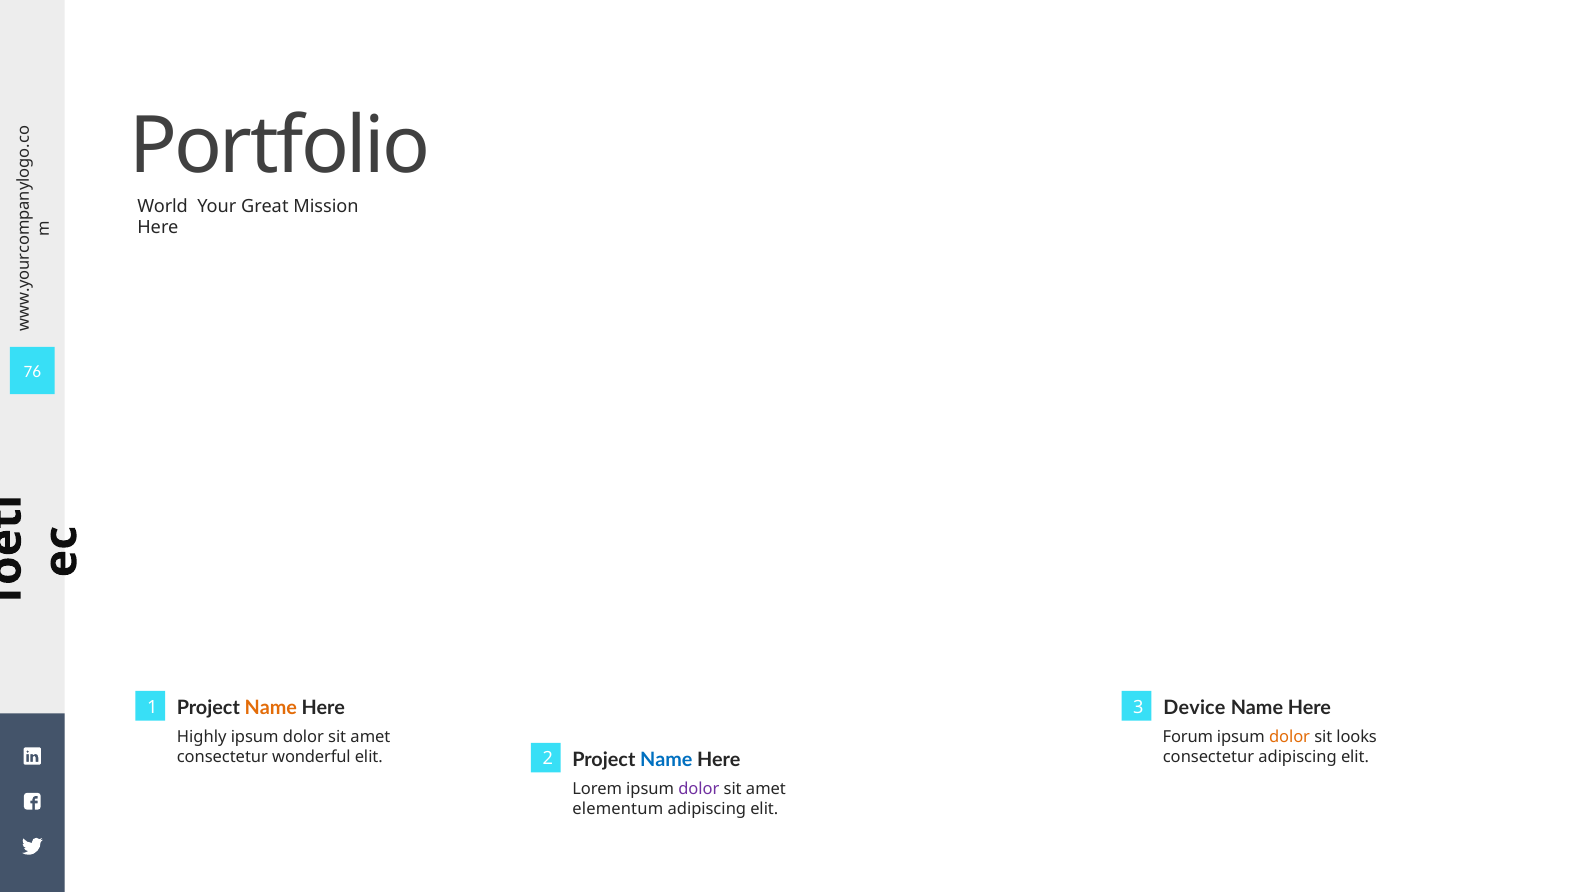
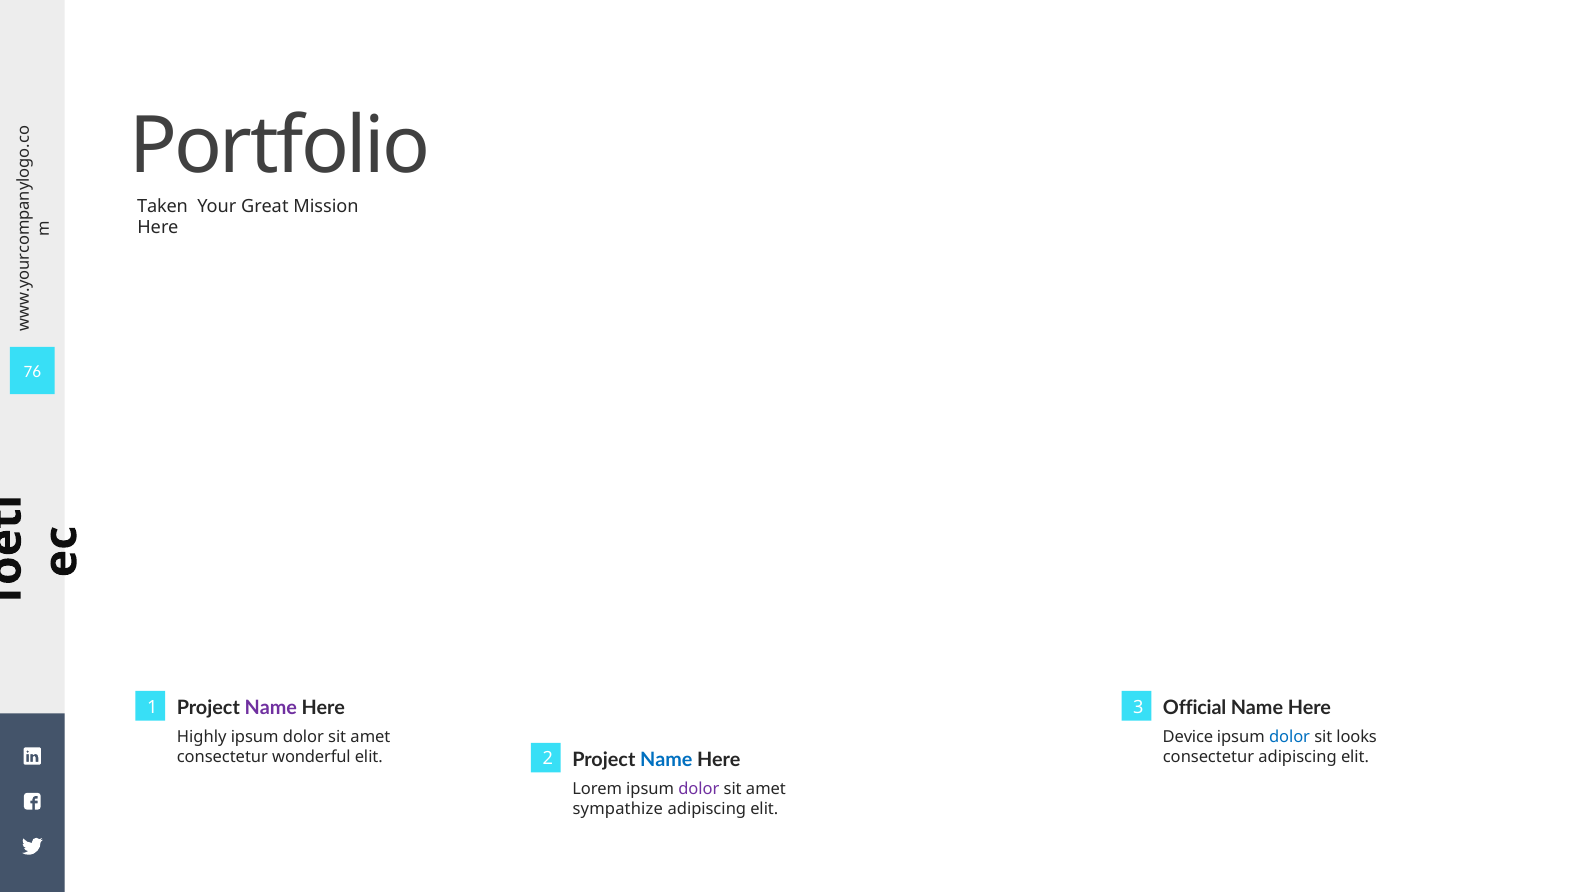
World: World -> Taken
Name at (271, 708) colour: orange -> purple
Device: Device -> Official
Forum: Forum -> Device
dolor at (1290, 737) colour: orange -> blue
elementum: elementum -> sympathize
